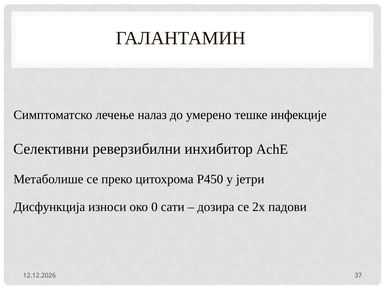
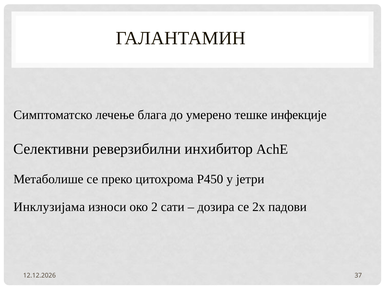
налаз: налаз -> блага
Дисфункција: Дисфункција -> Инклузијама
0: 0 -> 2
